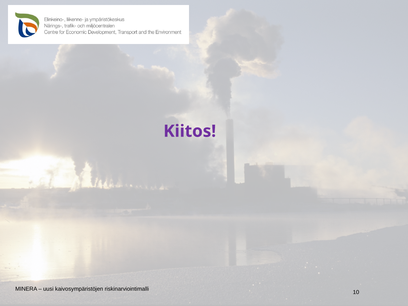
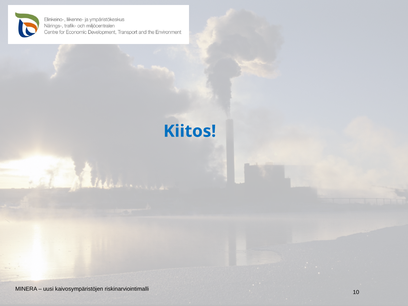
Kiitos colour: purple -> blue
